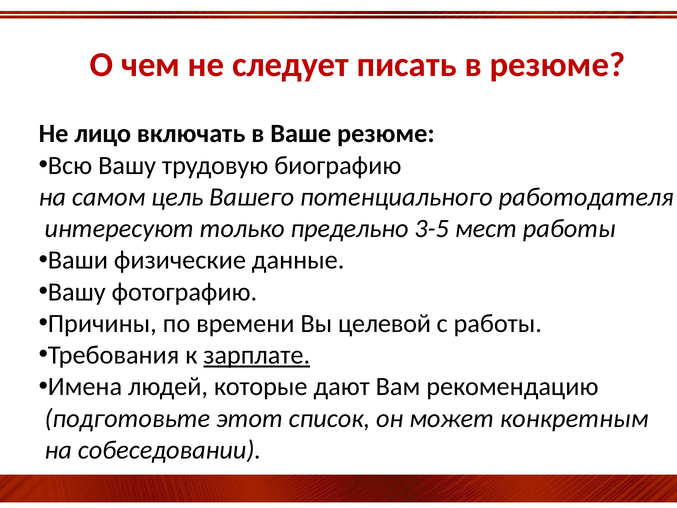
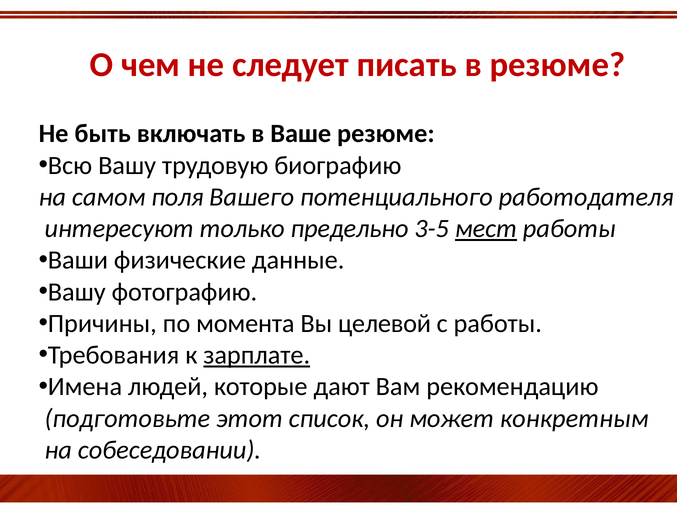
лицо: лицо -> быть
цель: цель -> поля
мест underline: none -> present
времени: времени -> момента
